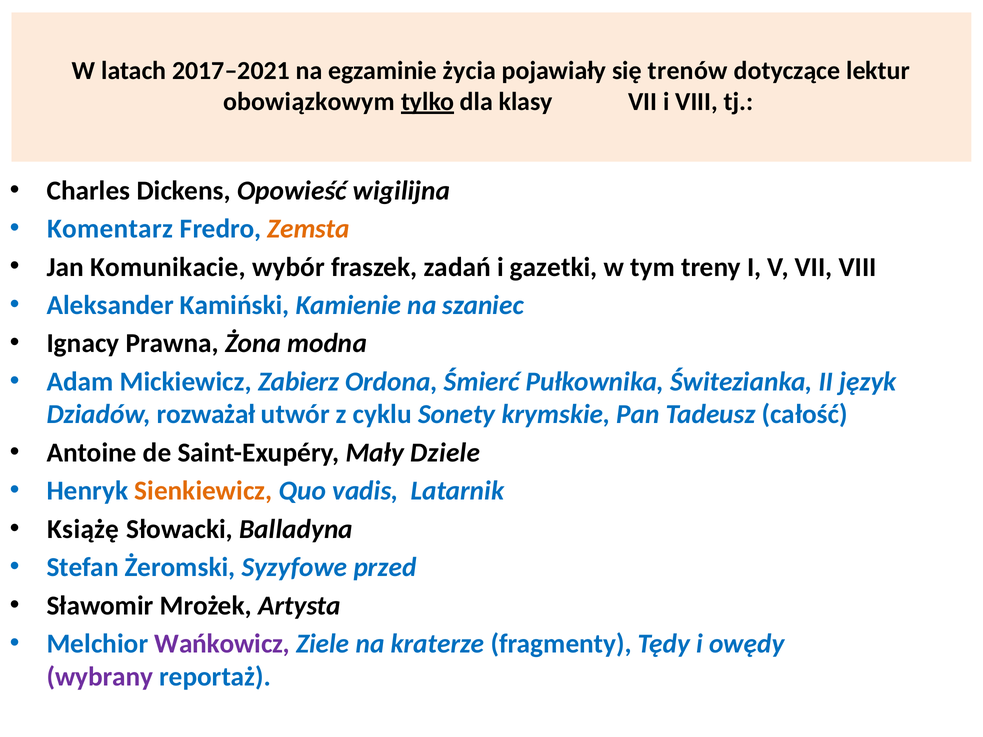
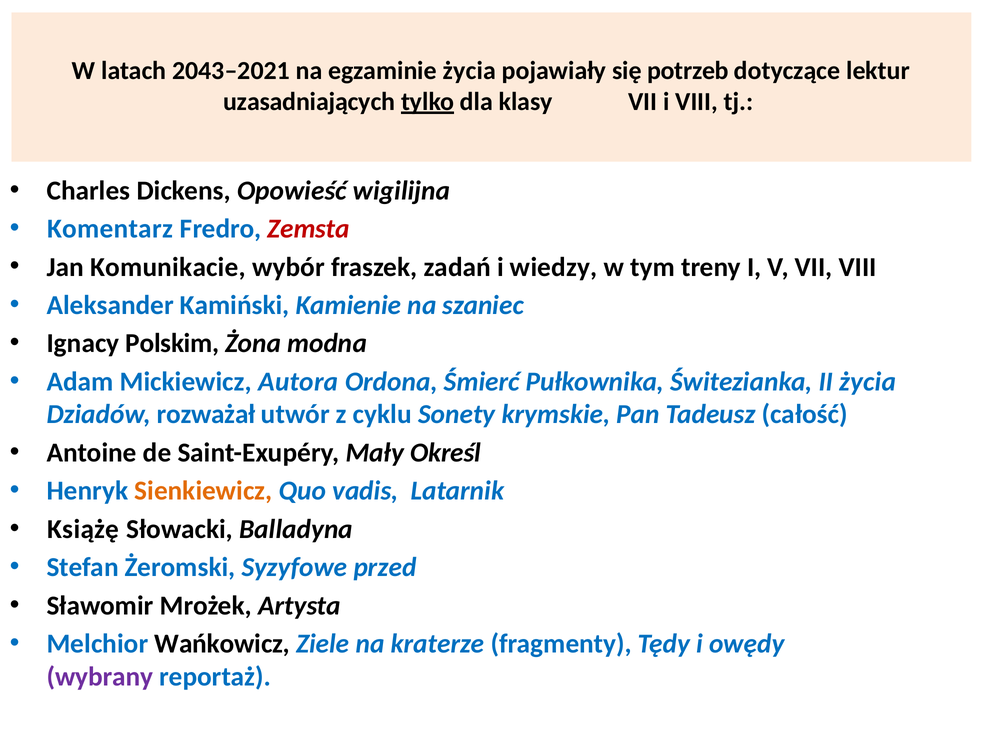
2017–2021: 2017–2021 -> 2043–2021
trenów: trenów -> potrzeb
obowiązkowym: obowiązkowym -> uzasadniających
Zemsta colour: orange -> red
gazetki: gazetki -> wiedzy
Prawna: Prawna -> Polskim
Zabierz: Zabierz -> Autora
II język: język -> życia
Dziele: Dziele -> Określ
Wańkowicz colour: purple -> black
